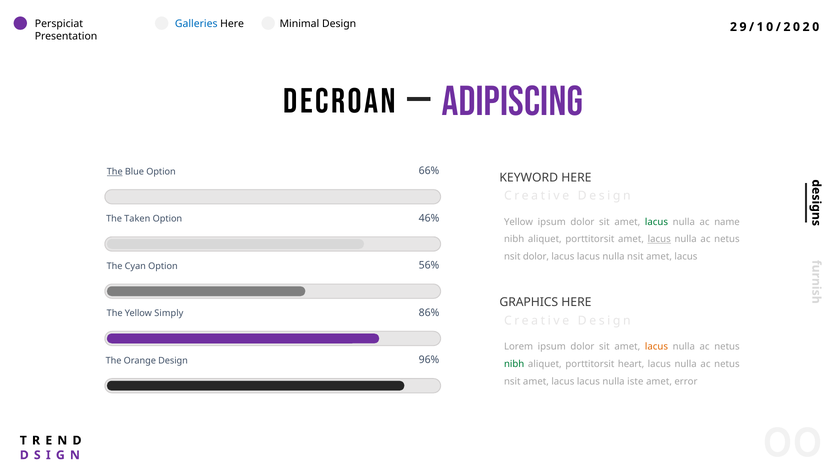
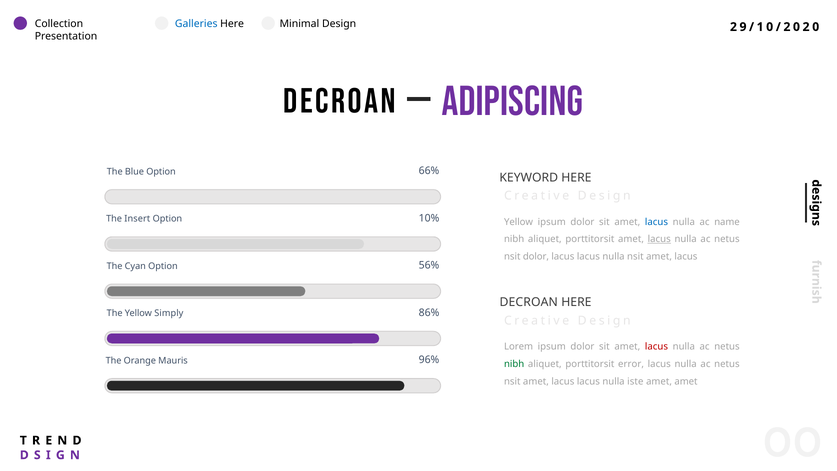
Perspiciat: Perspiciat -> Collection
The at (115, 172) underline: present -> none
Taken: Taken -> Insert
46%: 46% -> 10%
lacus at (656, 222) colour: green -> blue
GRAPHICS at (529, 302): GRAPHICS -> DECROAN
lacus at (656, 347) colour: orange -> red
Orange Design: Design -> Mauris
heart: heart -> error
amet error: error -> amet
